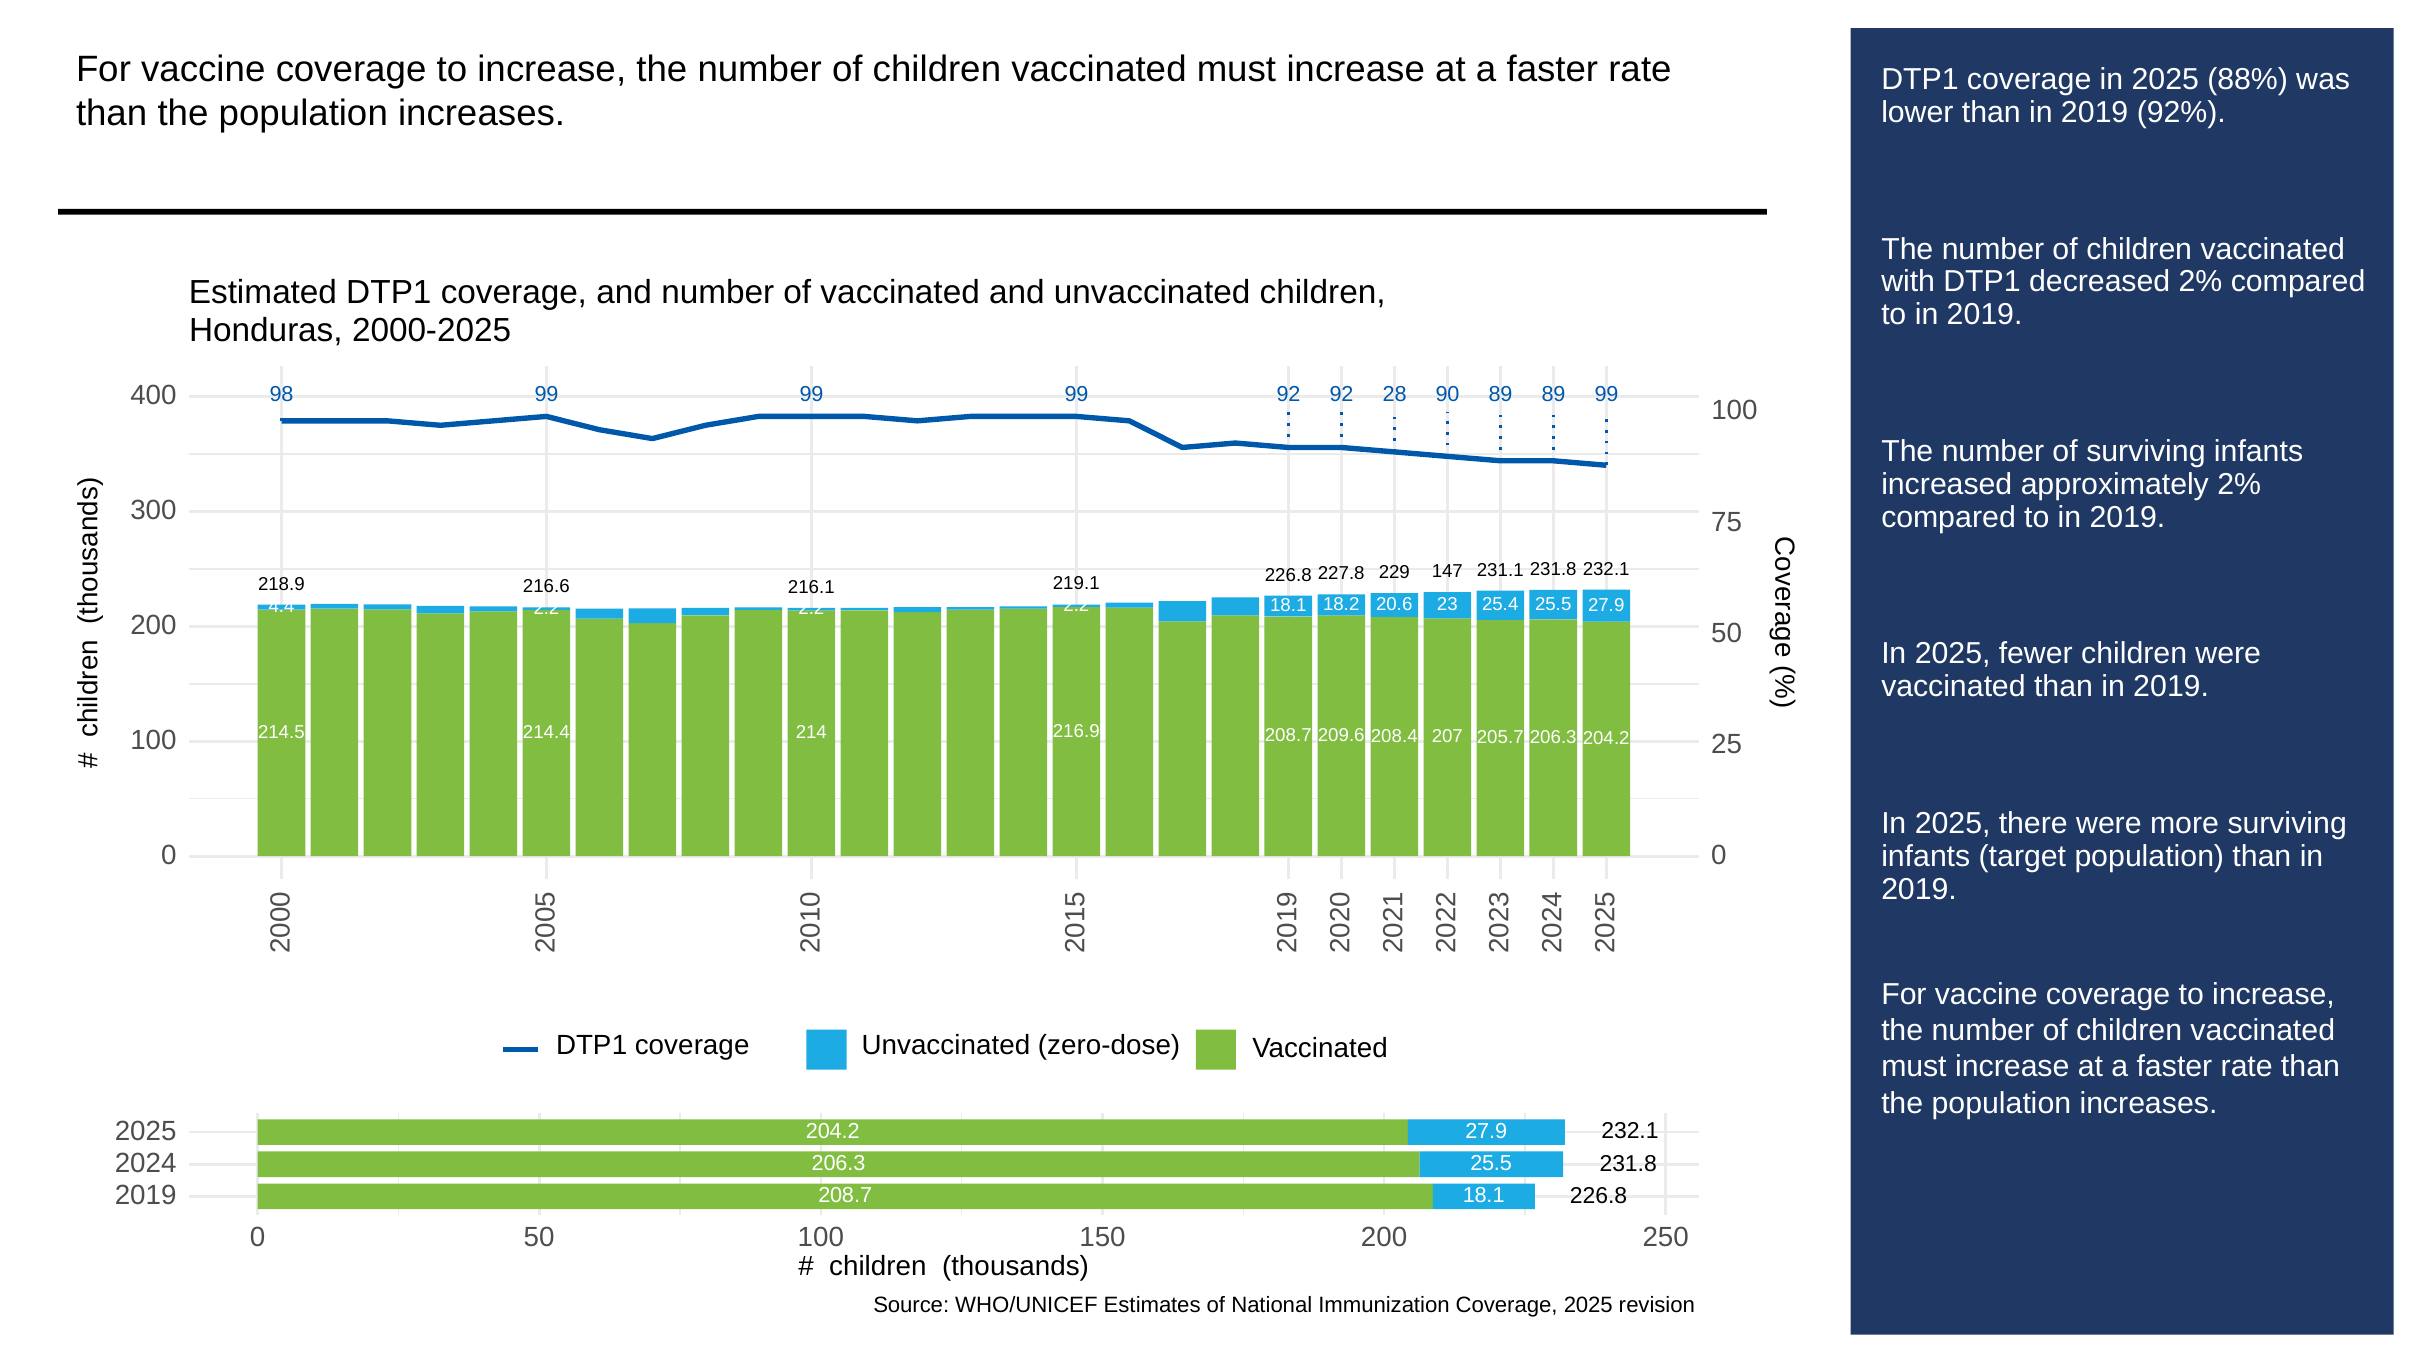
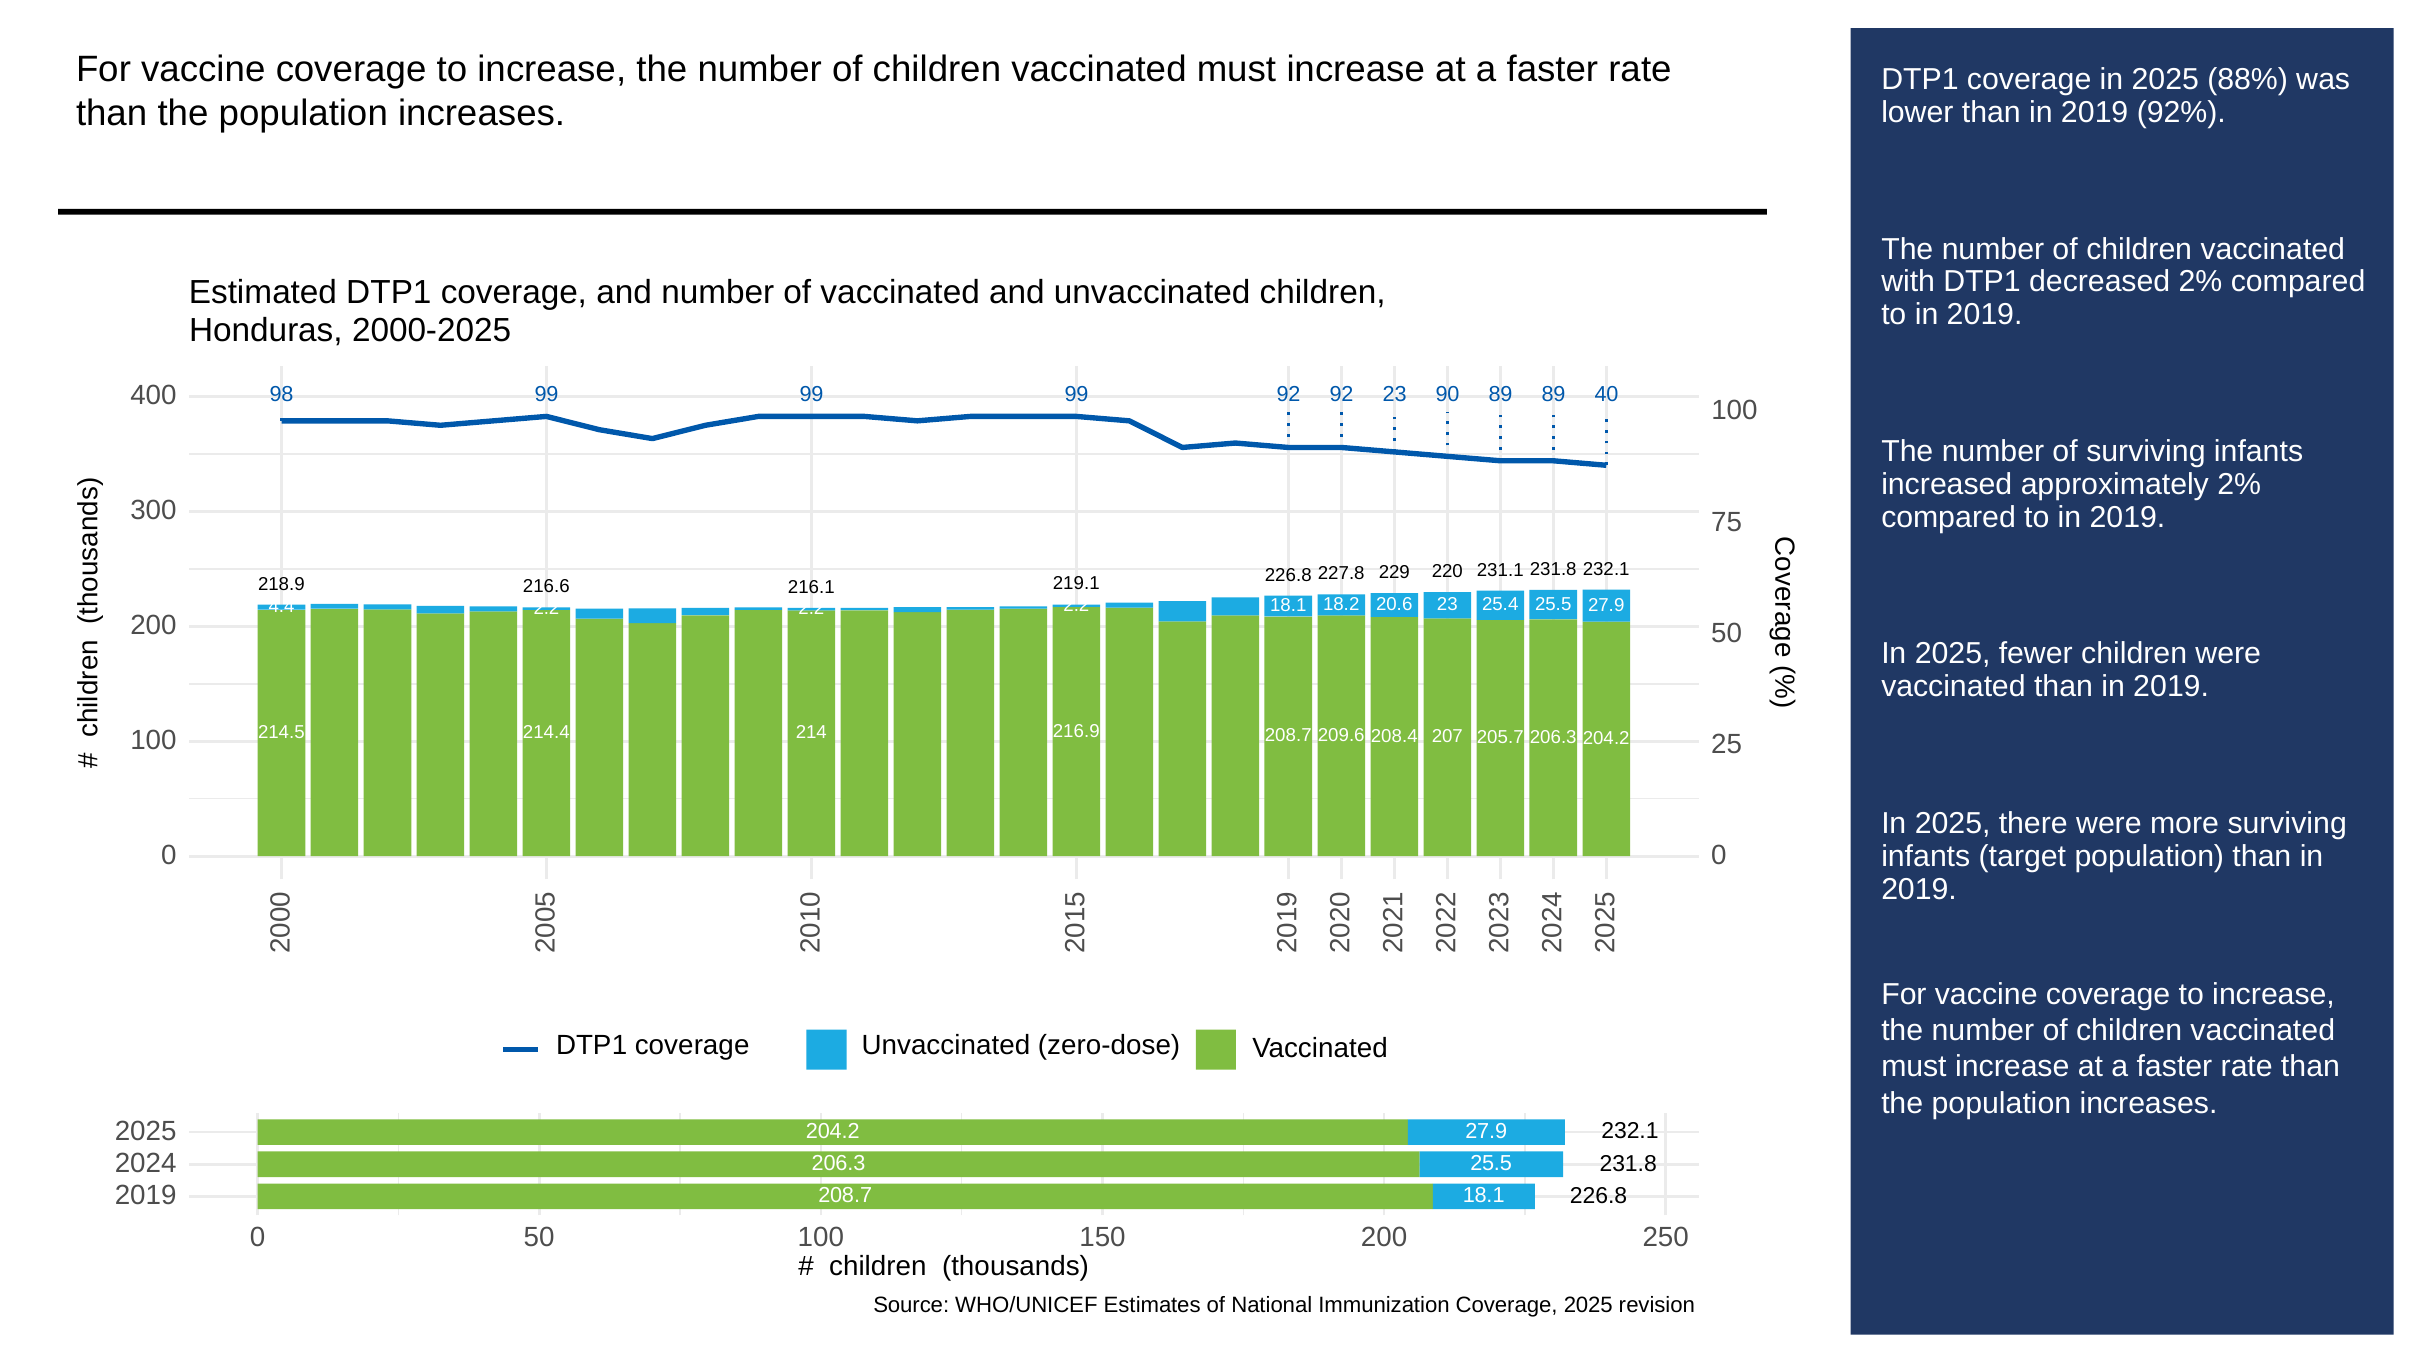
92 28: 28 -> 23
89 99: 99 -> 40
147: 147 -> 220
